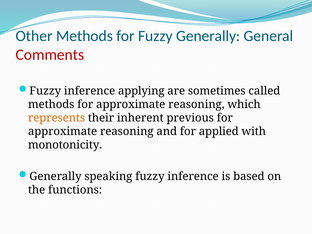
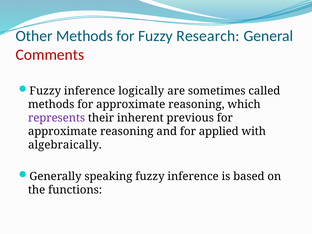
Fuzzy Generally: Generally -> Research
applying: applying -> logically
represents colour: orange -> purple
monotonicity: monotonicity -> algebraically
